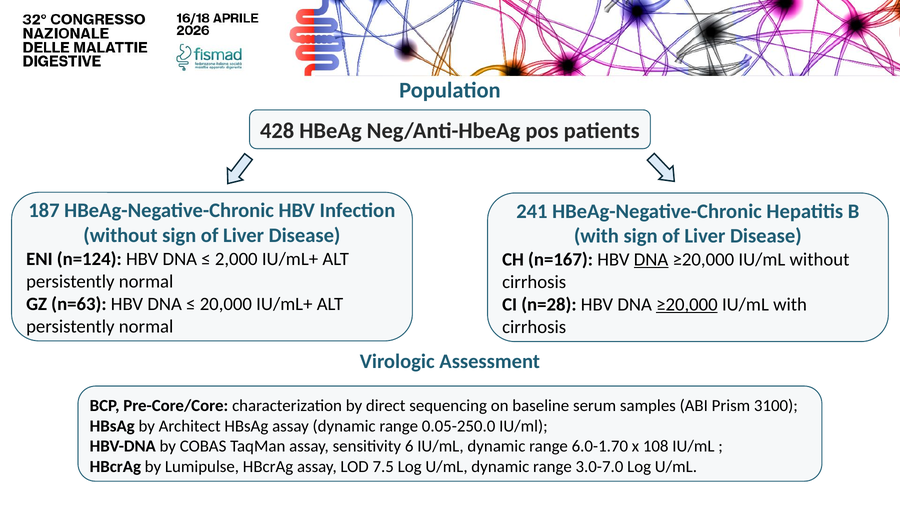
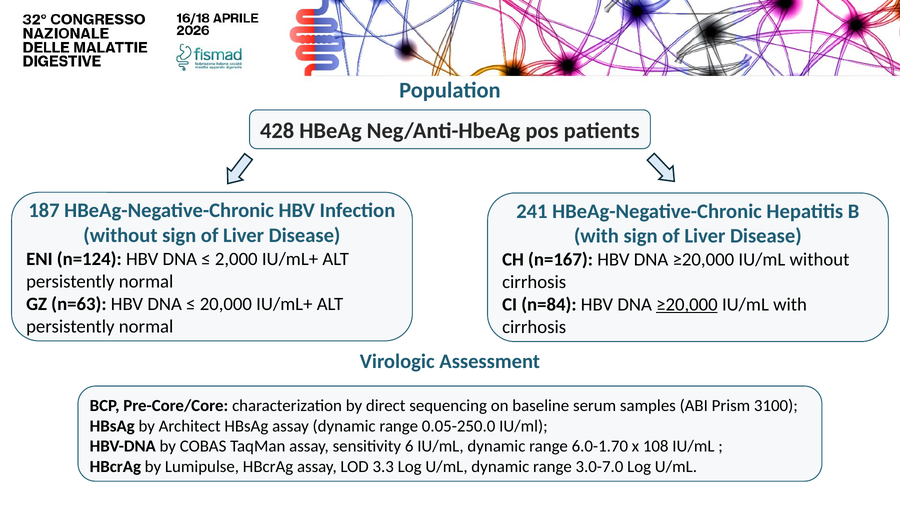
DNA at (651, 260) underline: present -> none
n=28: n=28 -> n=84
7.5: 7.5 -> 3.3
